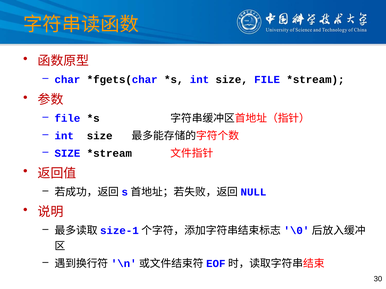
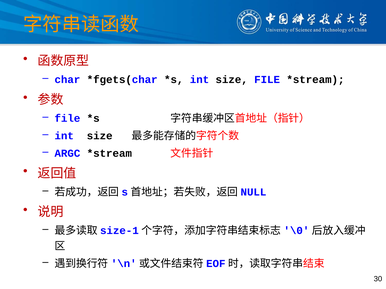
SIZE at (67, 154): SIZE -> ARGC
